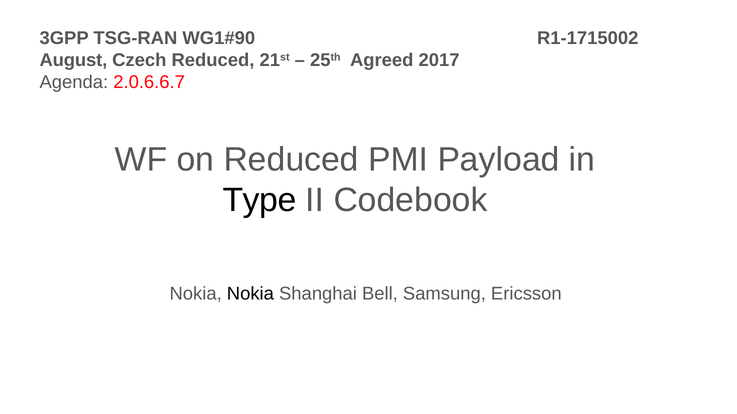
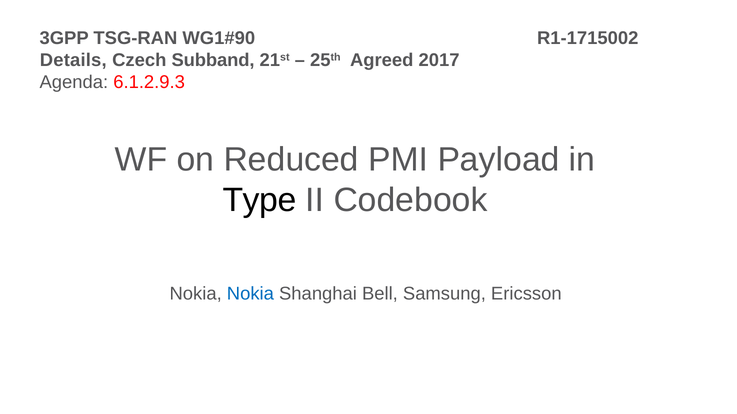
August: August -> Details
Czech Reduced: Reduced -> Subband
2.0.6.6.7: 2.0.6.6.7 -> 6.1.2.9.3
Nokia at (250, 294) colour: black -> blue
